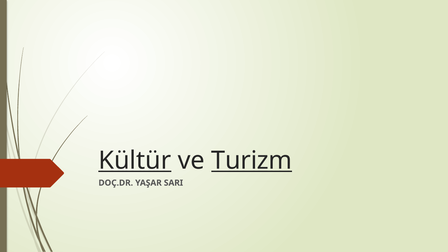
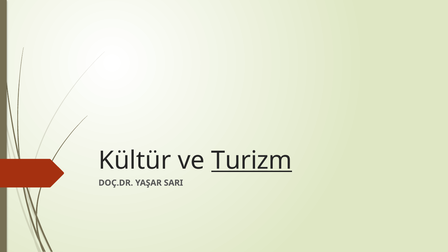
Kültür underline: present -> none
